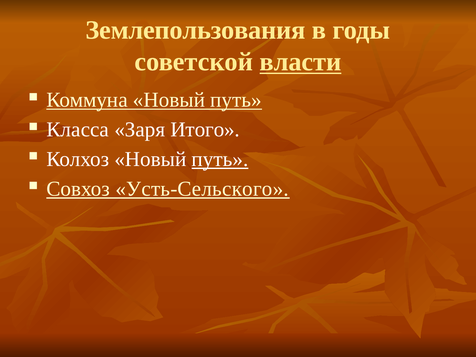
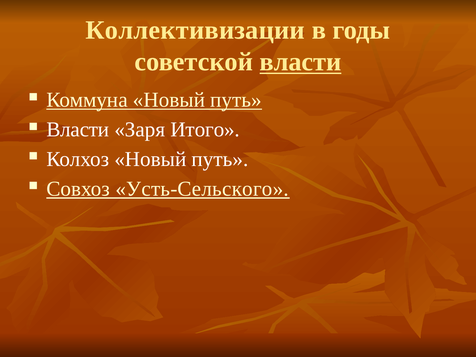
Землепользования: Землепользования -> Коллективизации
Класса at (78, 129): Класса -> Власти
путь at (220, 159) underline: present -> none
